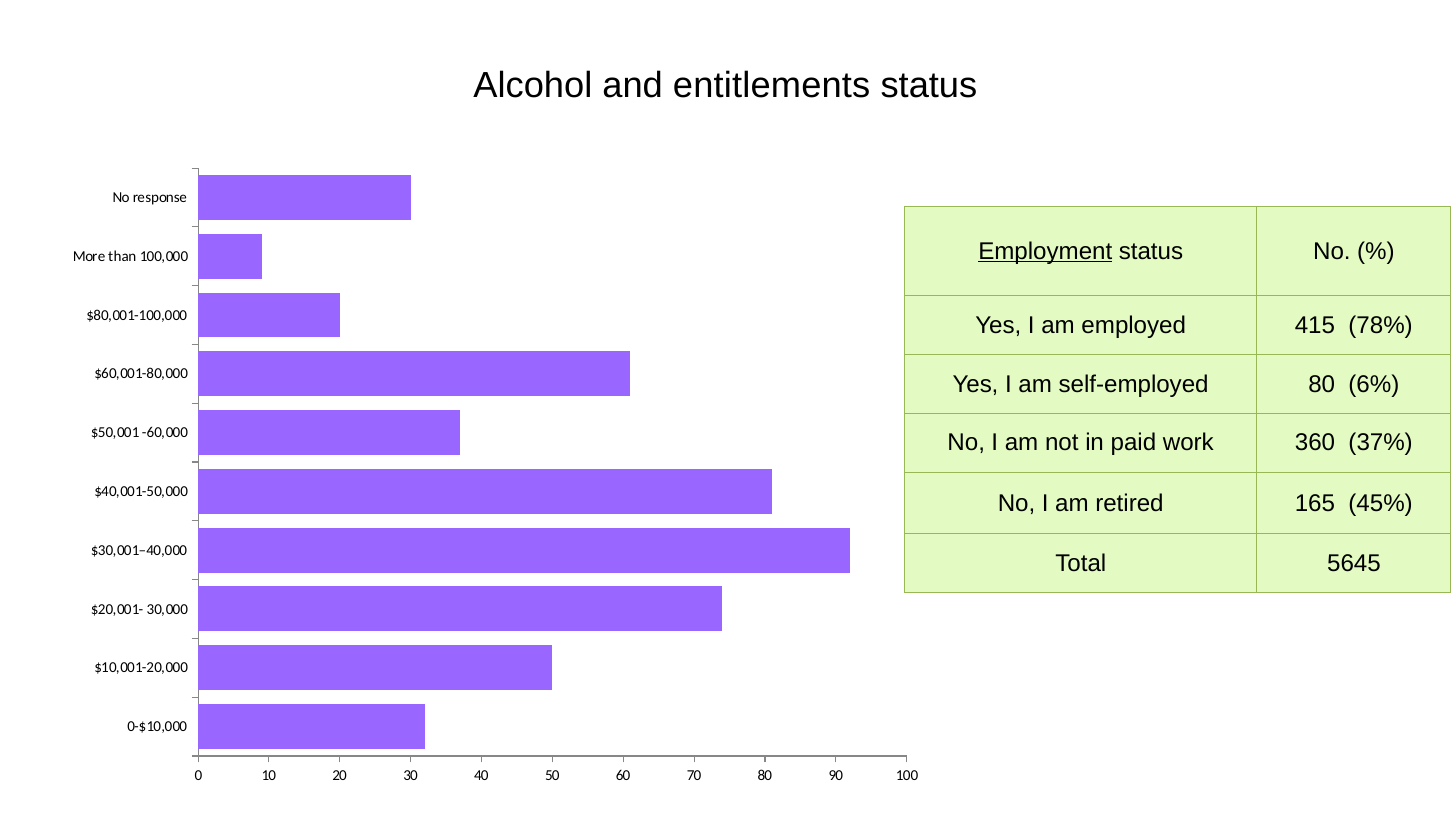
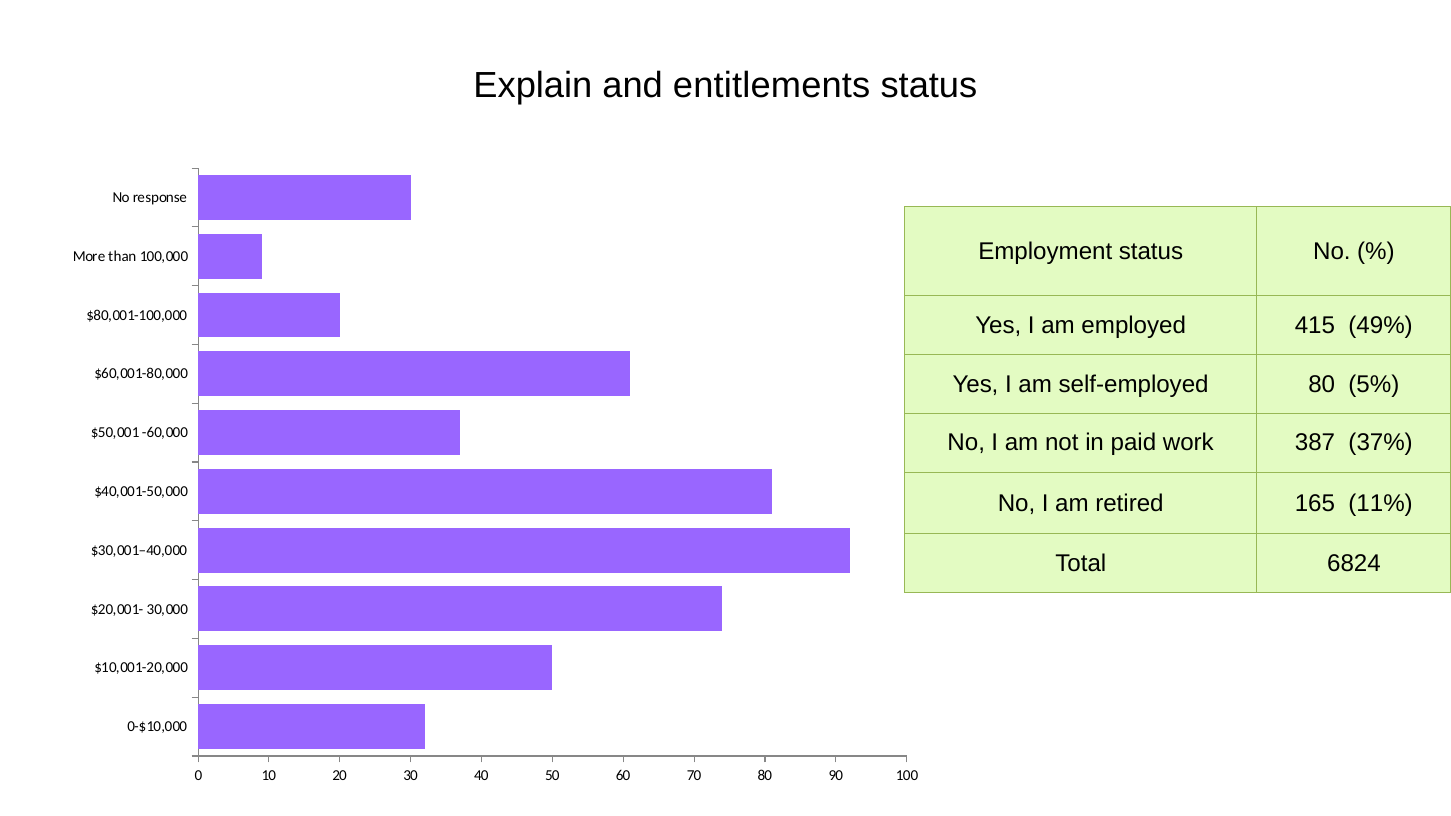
Alcohol: Alcohol -> Explain
Employment underline: present -> none
78%: 78% -> 49%
6%: 6% -> 5%
360: 360 -> 387
45%: 45% -> 11%
5645: 5645 -> 6824
